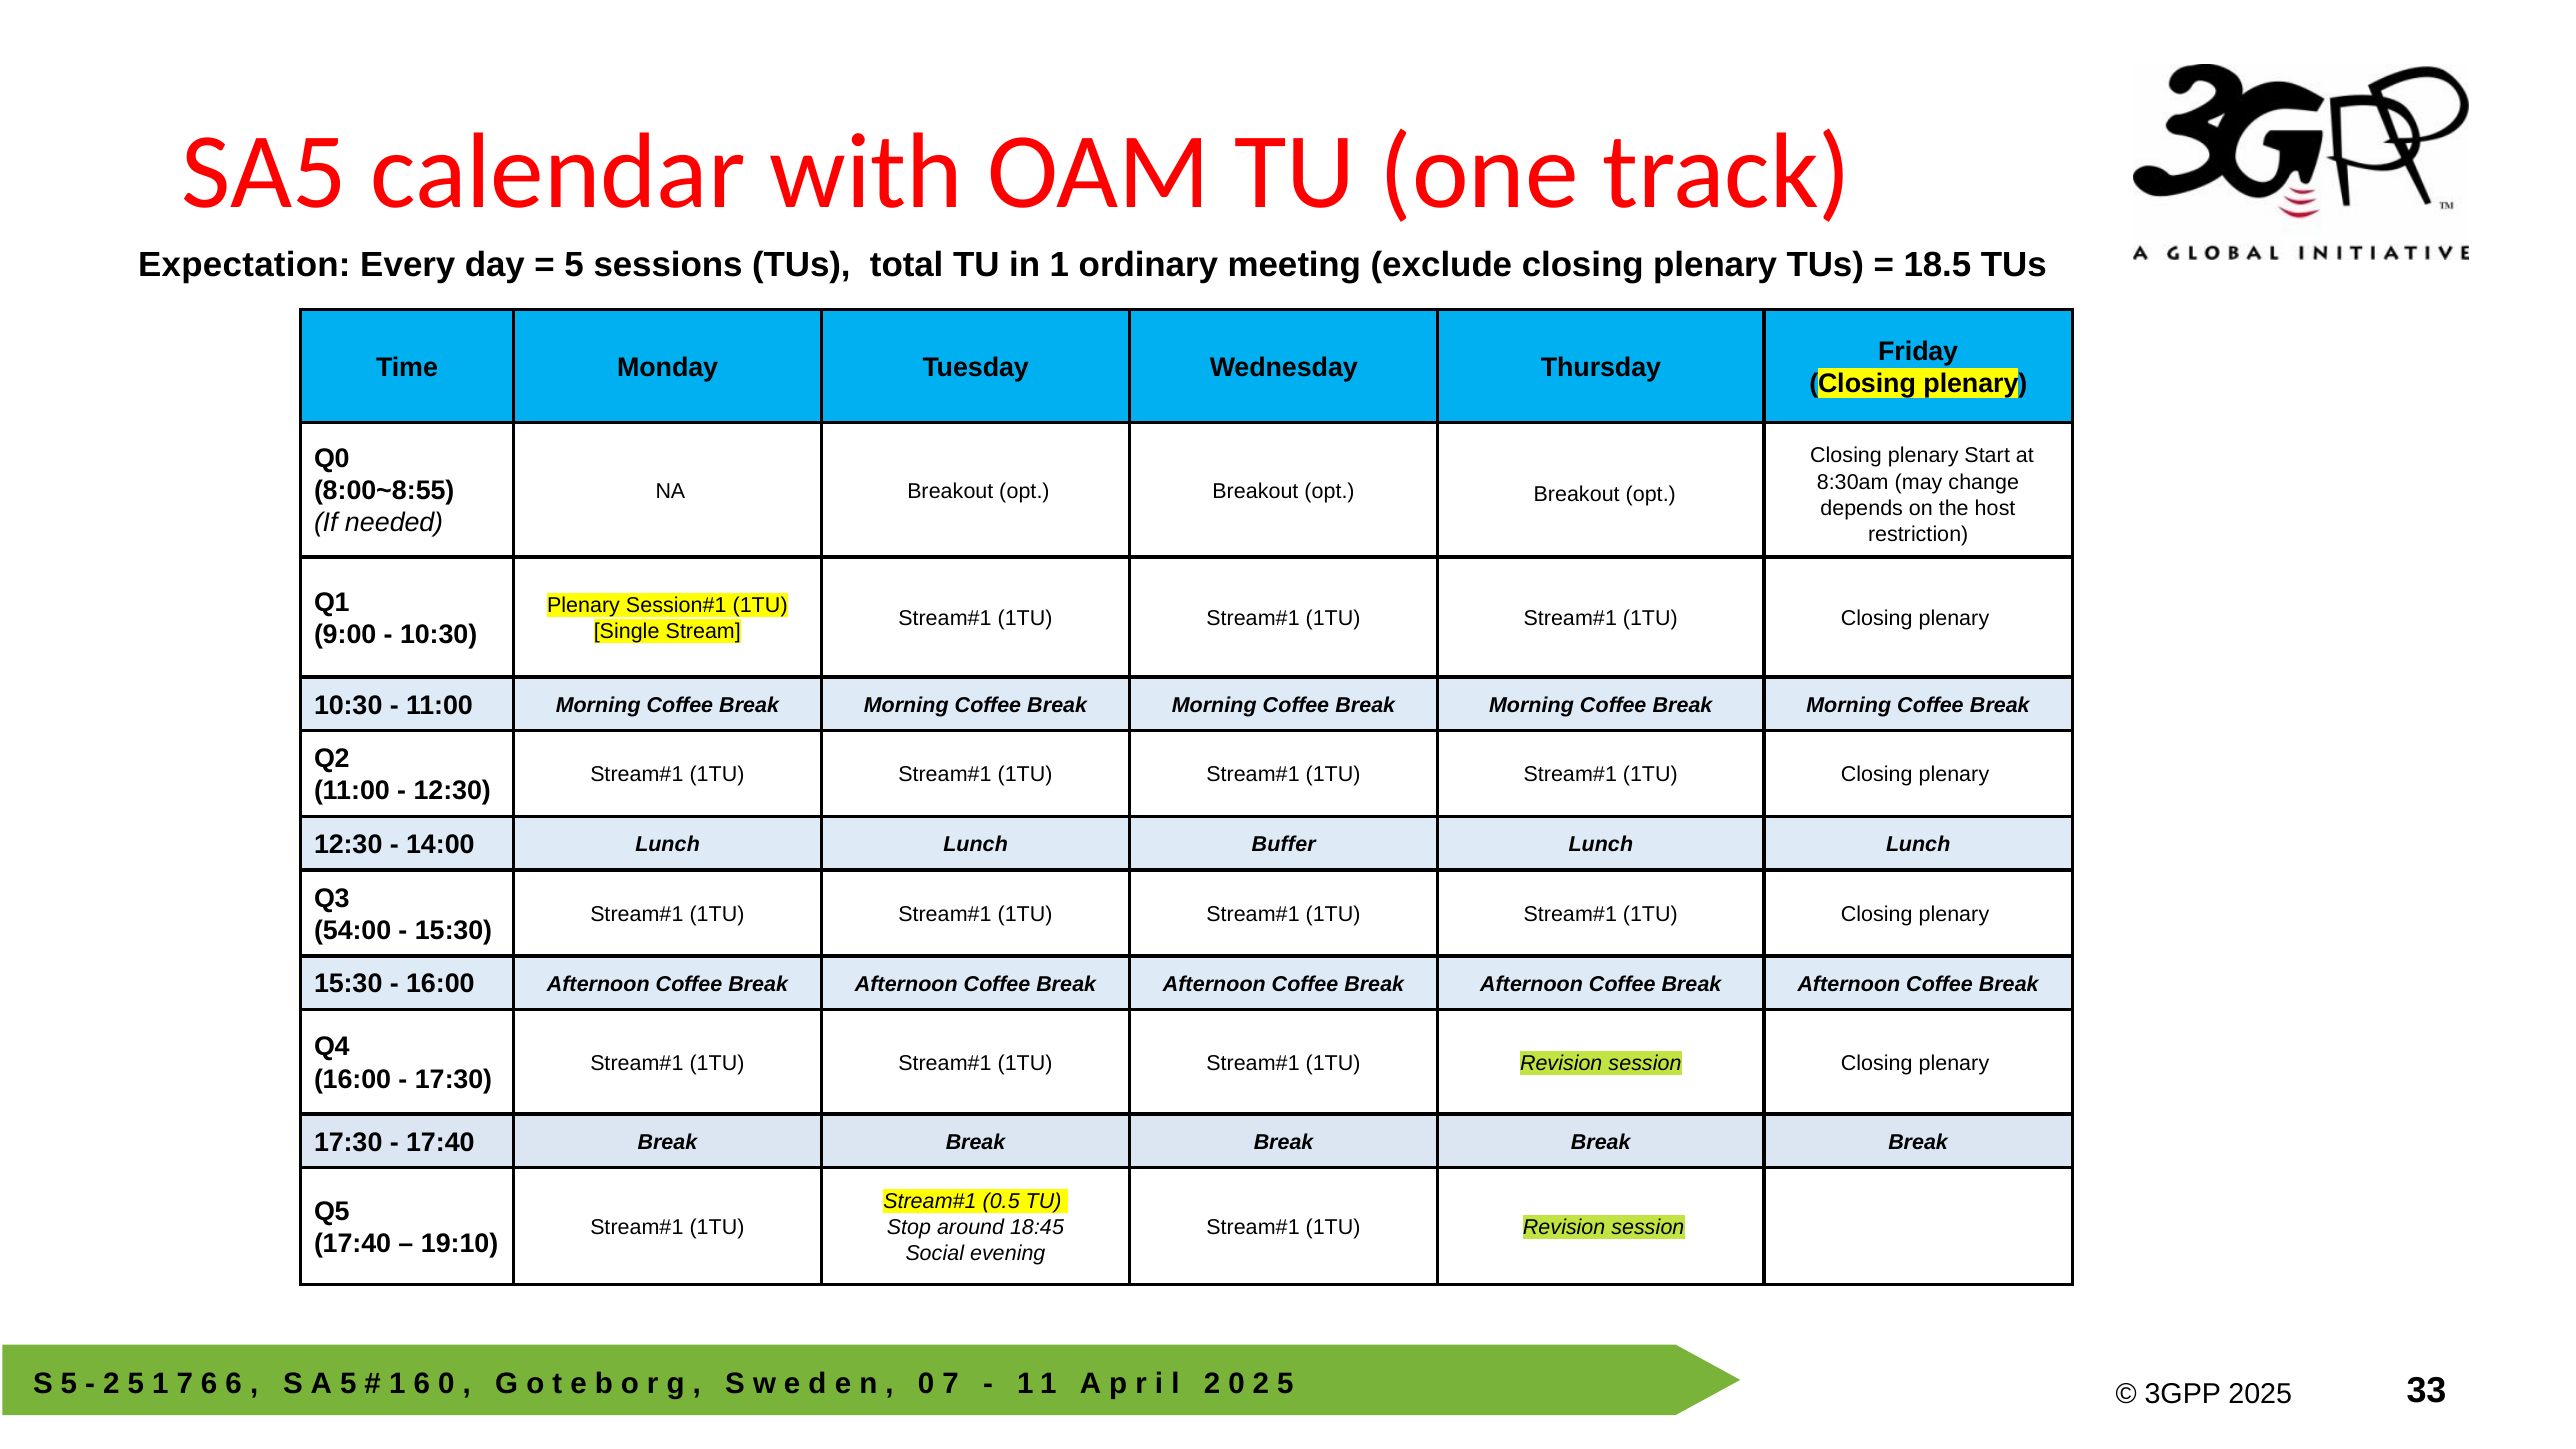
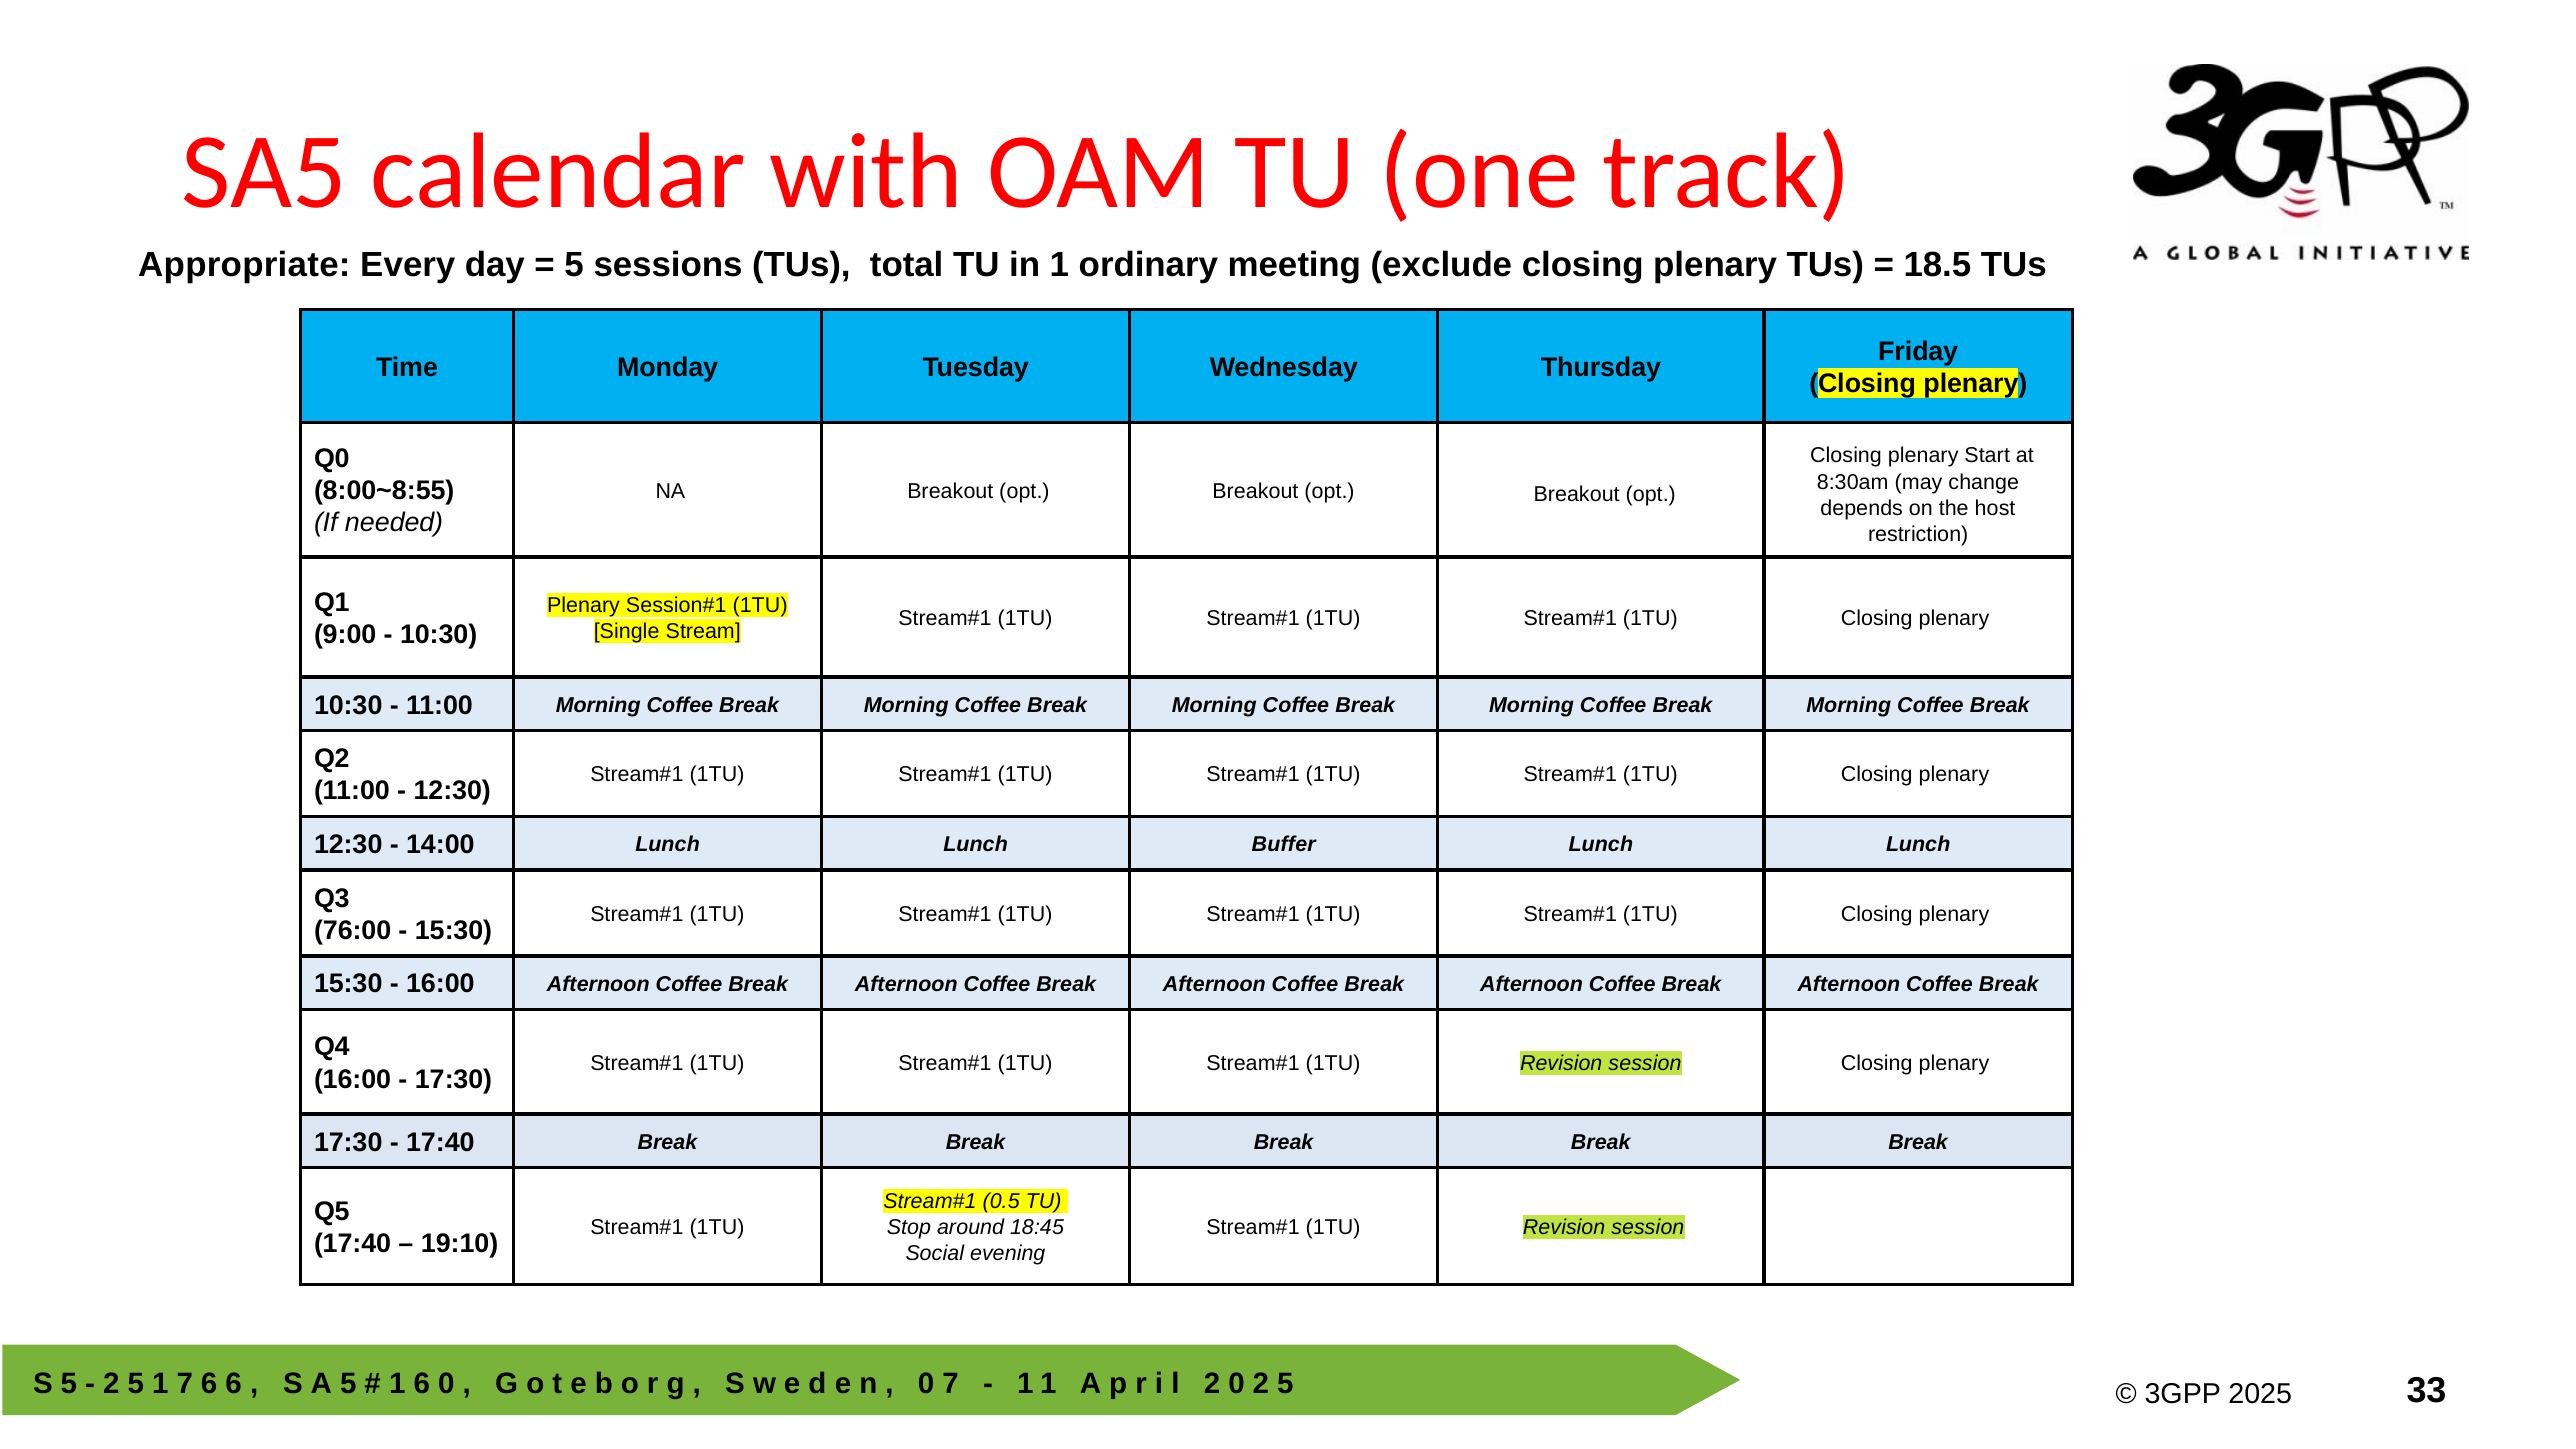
Expectation: Expectation -> Appropriate
54:00: 54:00 -> 76:00
